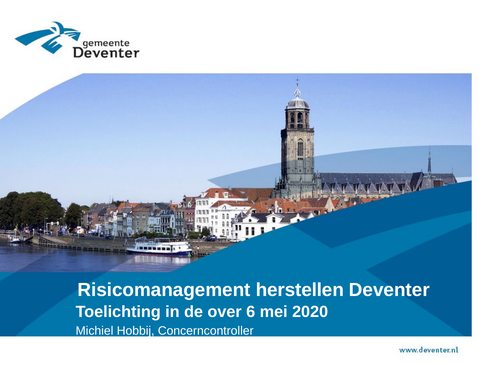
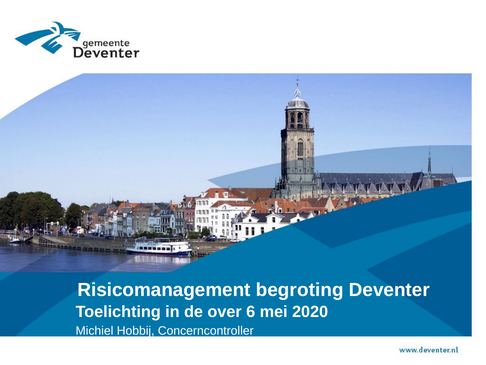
herstellen: herstellen -> begroting
